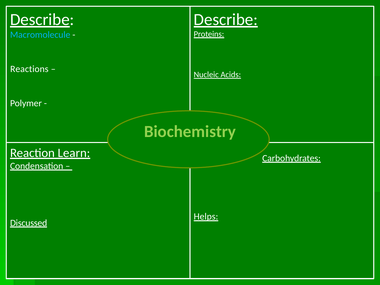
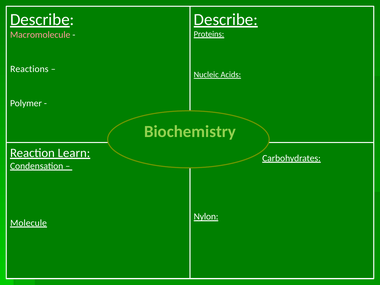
Macromolecule colour: light blue -> pink
Helps: Helps -> Nylon
Discussed: Discussed -> Molecule
